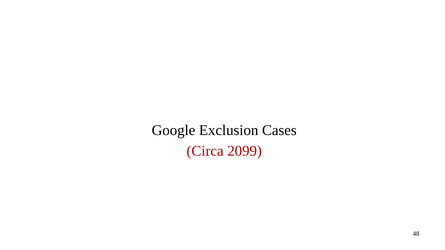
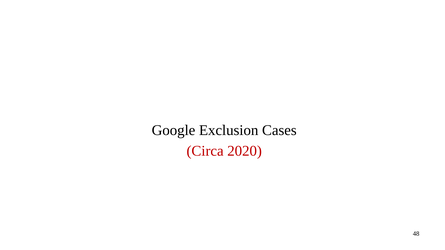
2099: 2099 -> 2020
